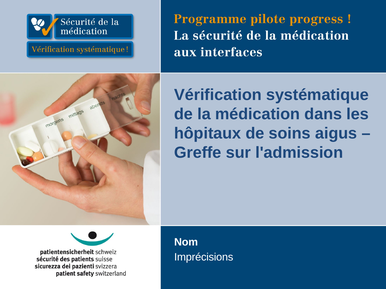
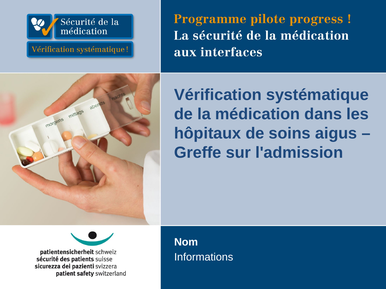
Imprécisions: Imprécisions -> Informations
